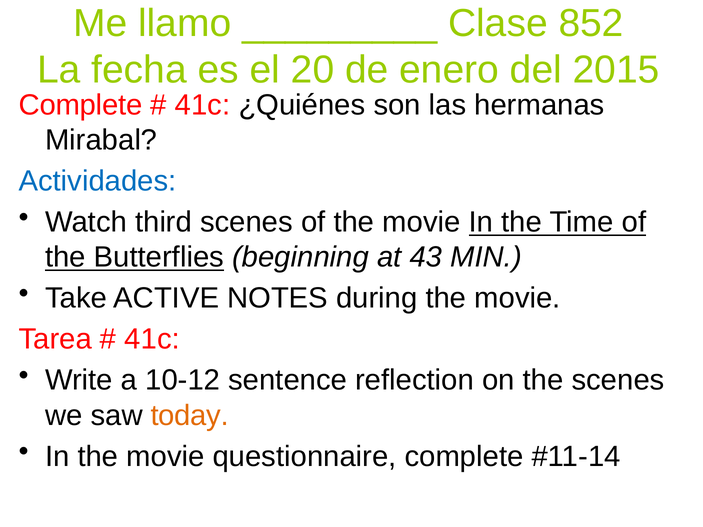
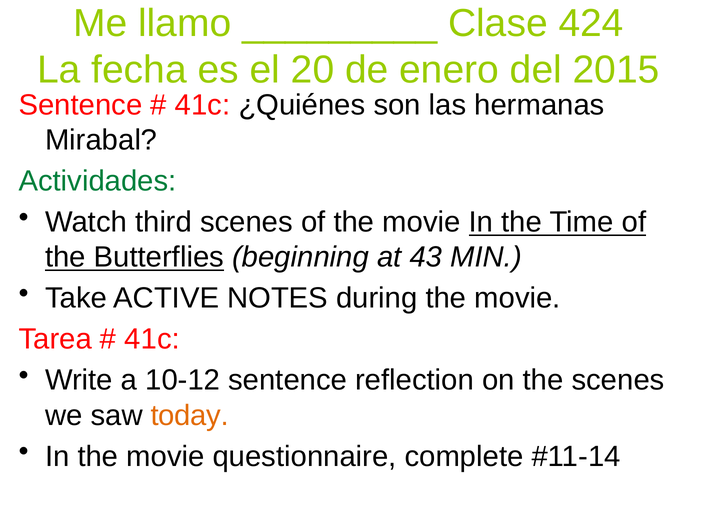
852: 852 -> 424
Complete at (81, 105): Complete -> Sentence
Actividades colour: blue -> green
